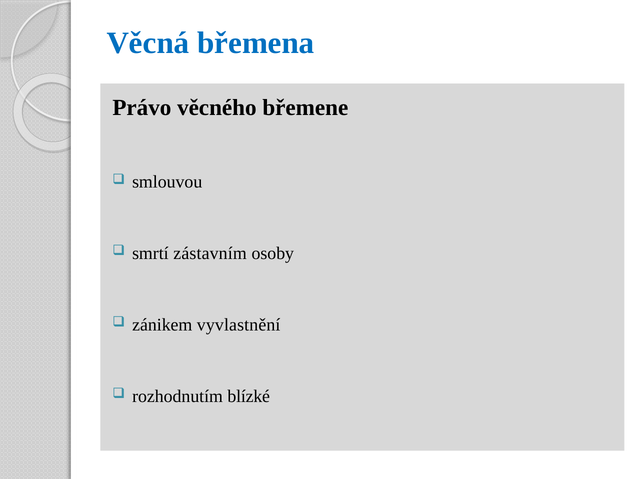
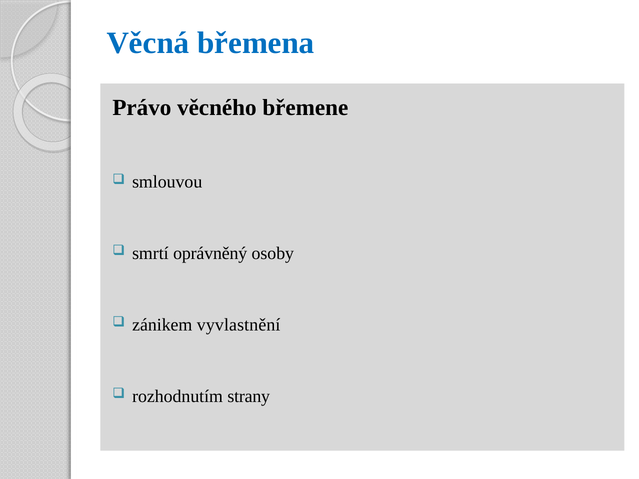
zástavním: zástavním -> oprávněný
blízké: blízké -> strany
